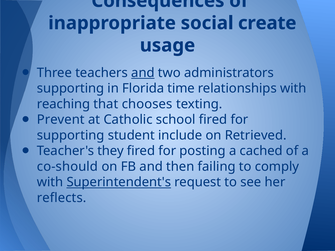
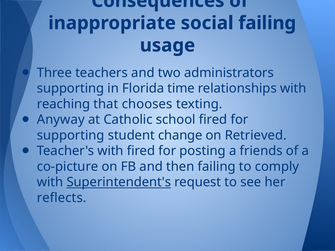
social create: create -> failing
and at (143, 73) underline: present -> none
Prevent: Prevent -> Anyway
include: include -> change
Teacher's they: they -> with
cached: cached -> friends
co-should: co-should -> co-picture
